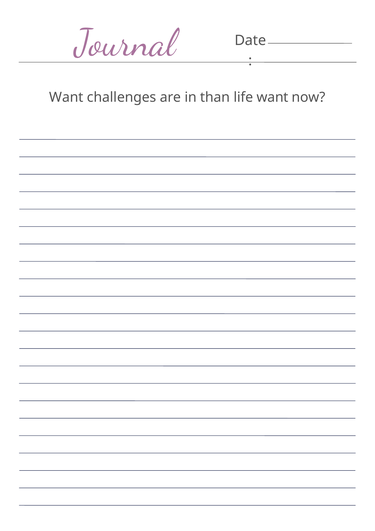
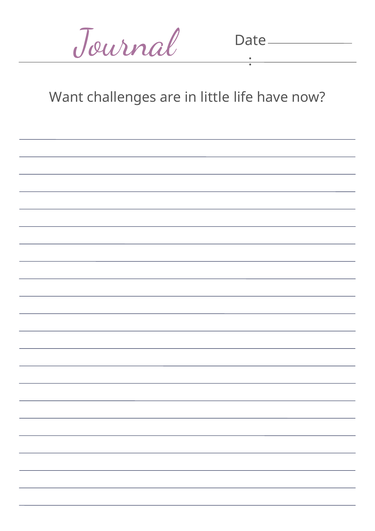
than: than -> little
life want: want -> have
